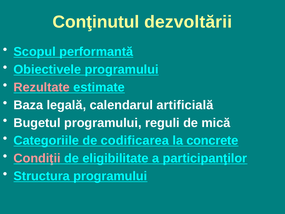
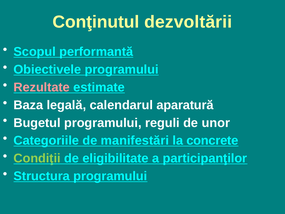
artificială: artificială -> aparatură
mică: mică -> unor
codificarea: codificarea -> manifestări
Condiţii colour: pink -> light green
